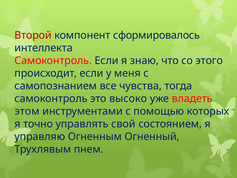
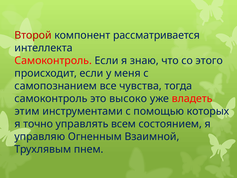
сформировалось: сформировалось -> рассматривается
этом: этом -> этим
свой: свой -> всем
Огненный: Огненный -> Взаимной
